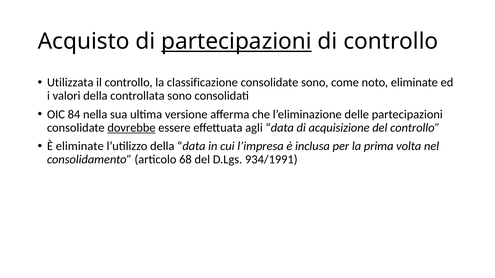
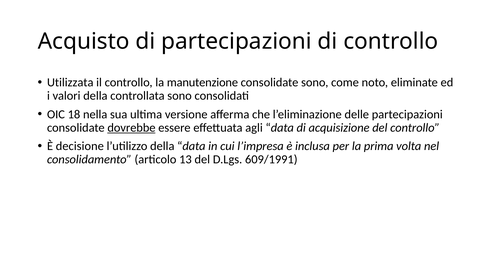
partecipazioni at (237, 42) underline: present -> none
classificazione: classificazione -> manutenzione
84: 84 -> 18
È eliminate: eliminate -> decisione
68: 68 -> 13
934/1991: 934/1991 -> 609/1991
